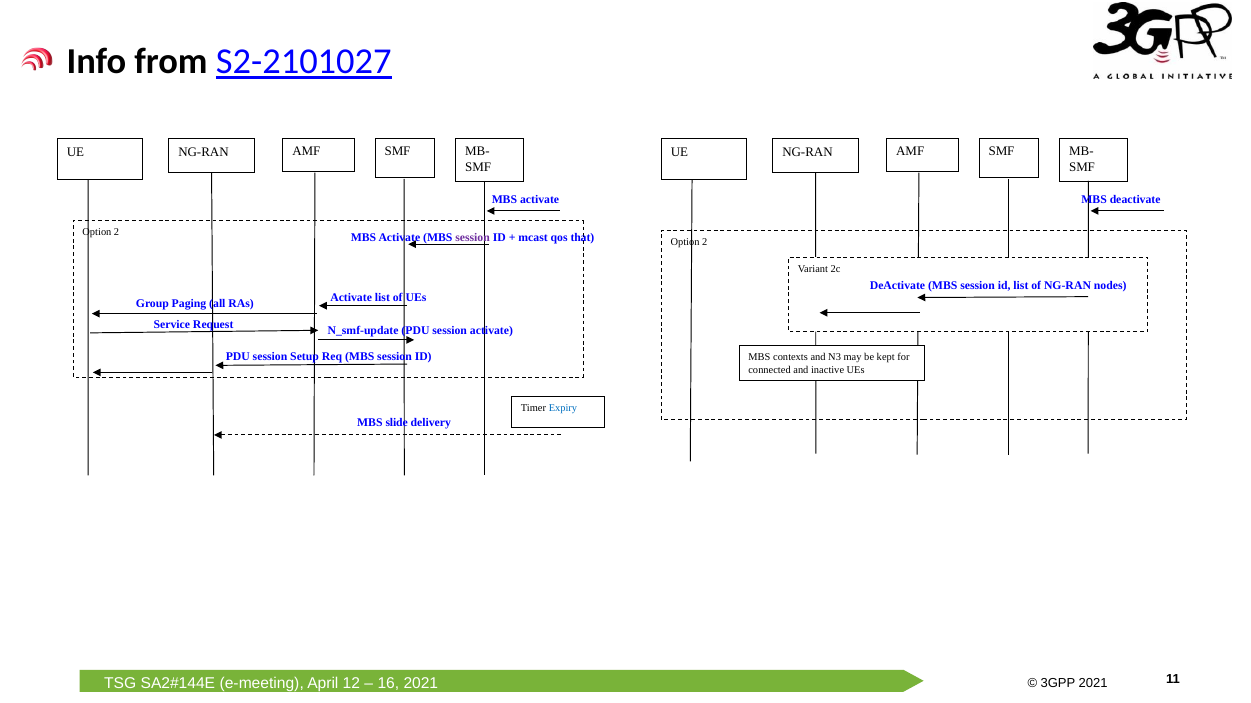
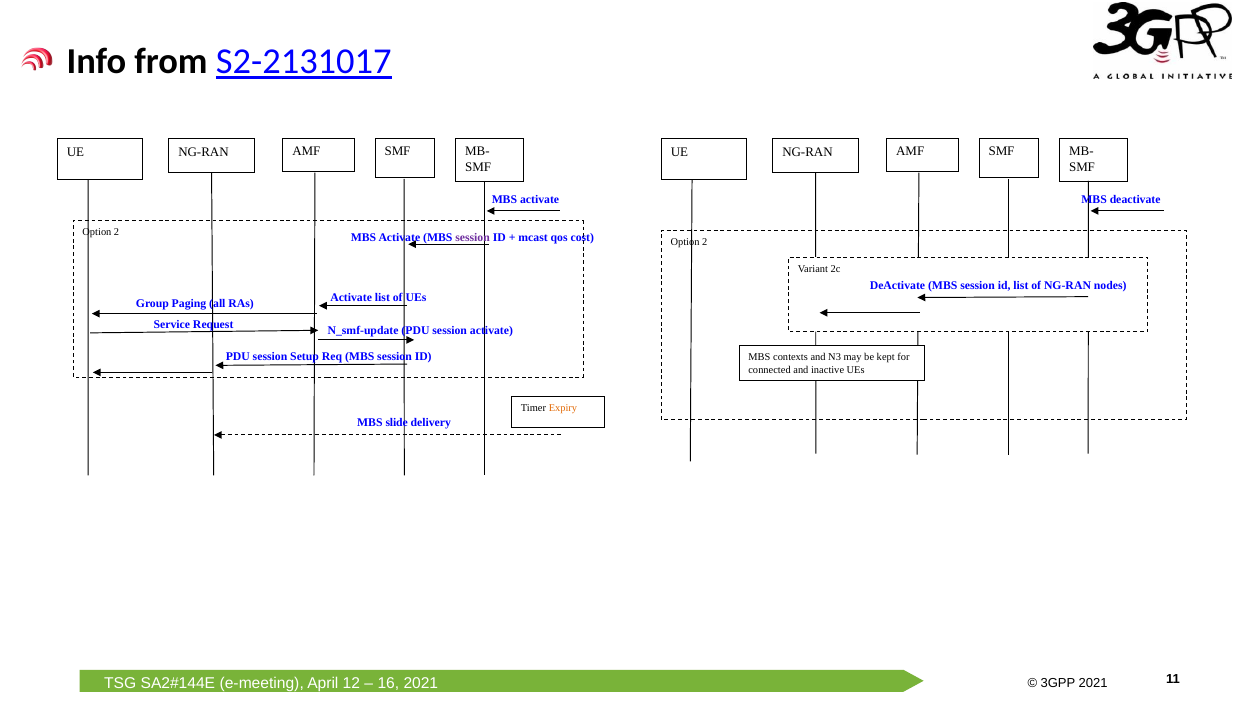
S2-2101027: S2-2101027 -> S2-2131017
that: that -> cost
Expiry colour: blue -> orange
